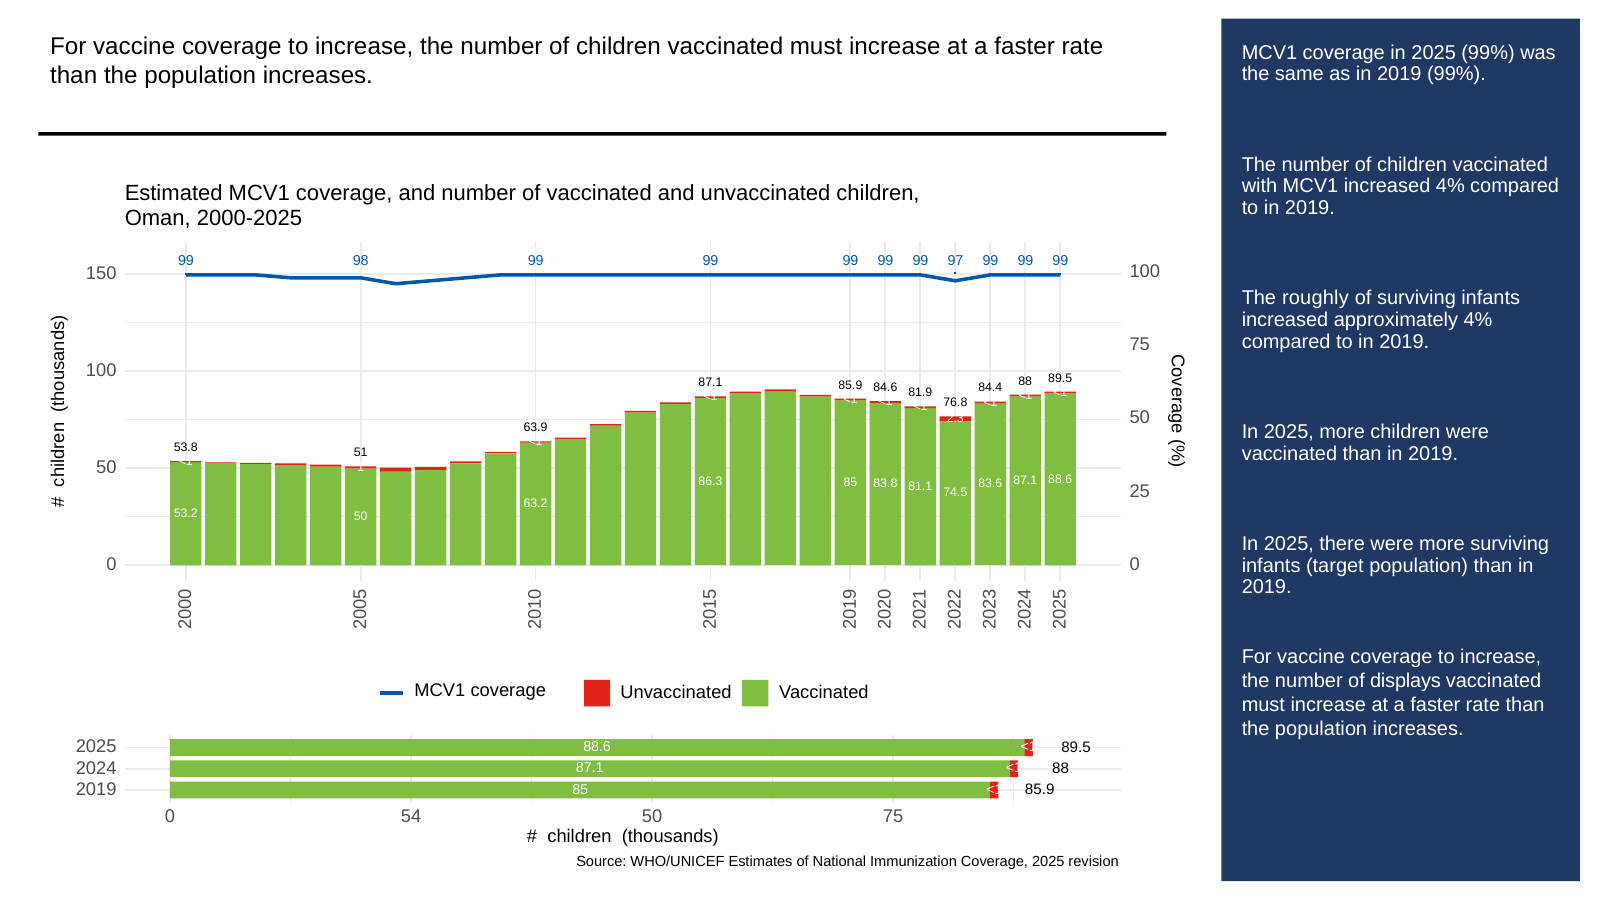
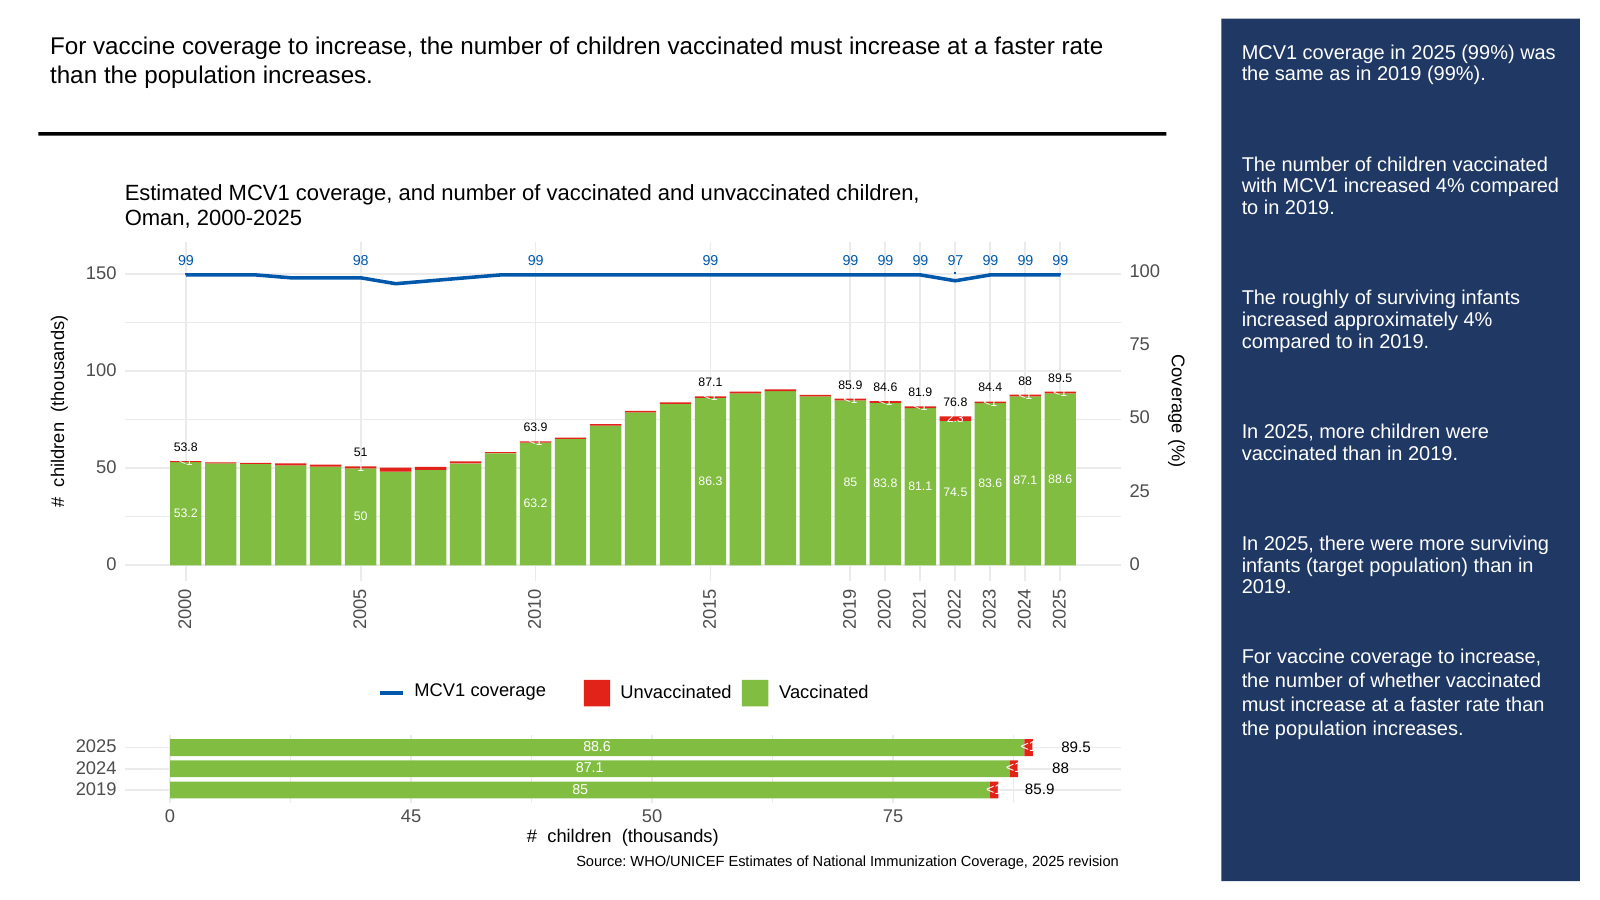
displays: displays -> whether
54: 54 -> 45
